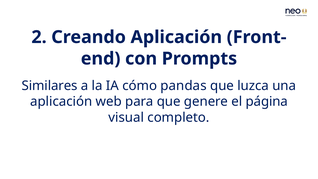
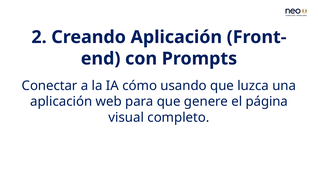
Similares: Similares -> Conectar
pandas: pandas -> usando
